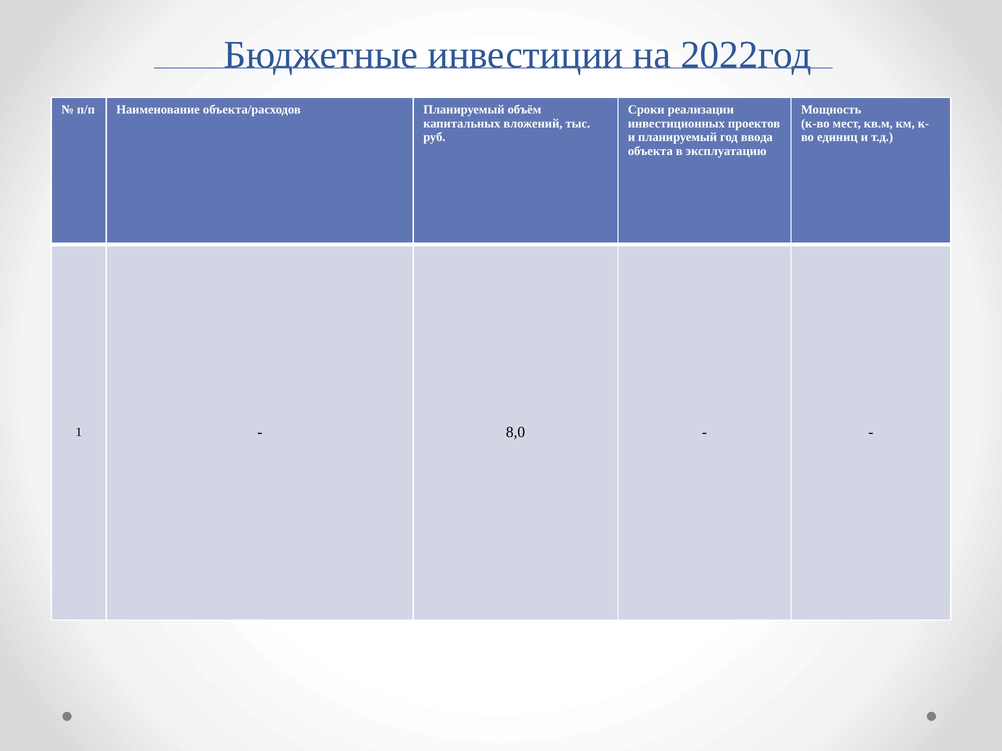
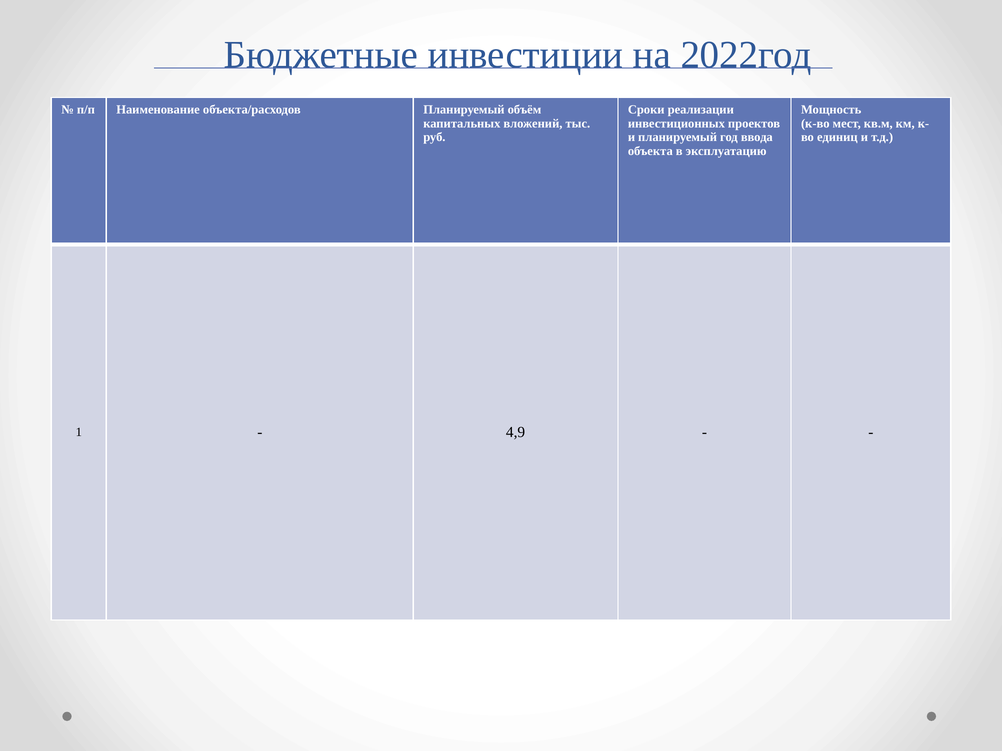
8,0: 8,0 -> 4,9
